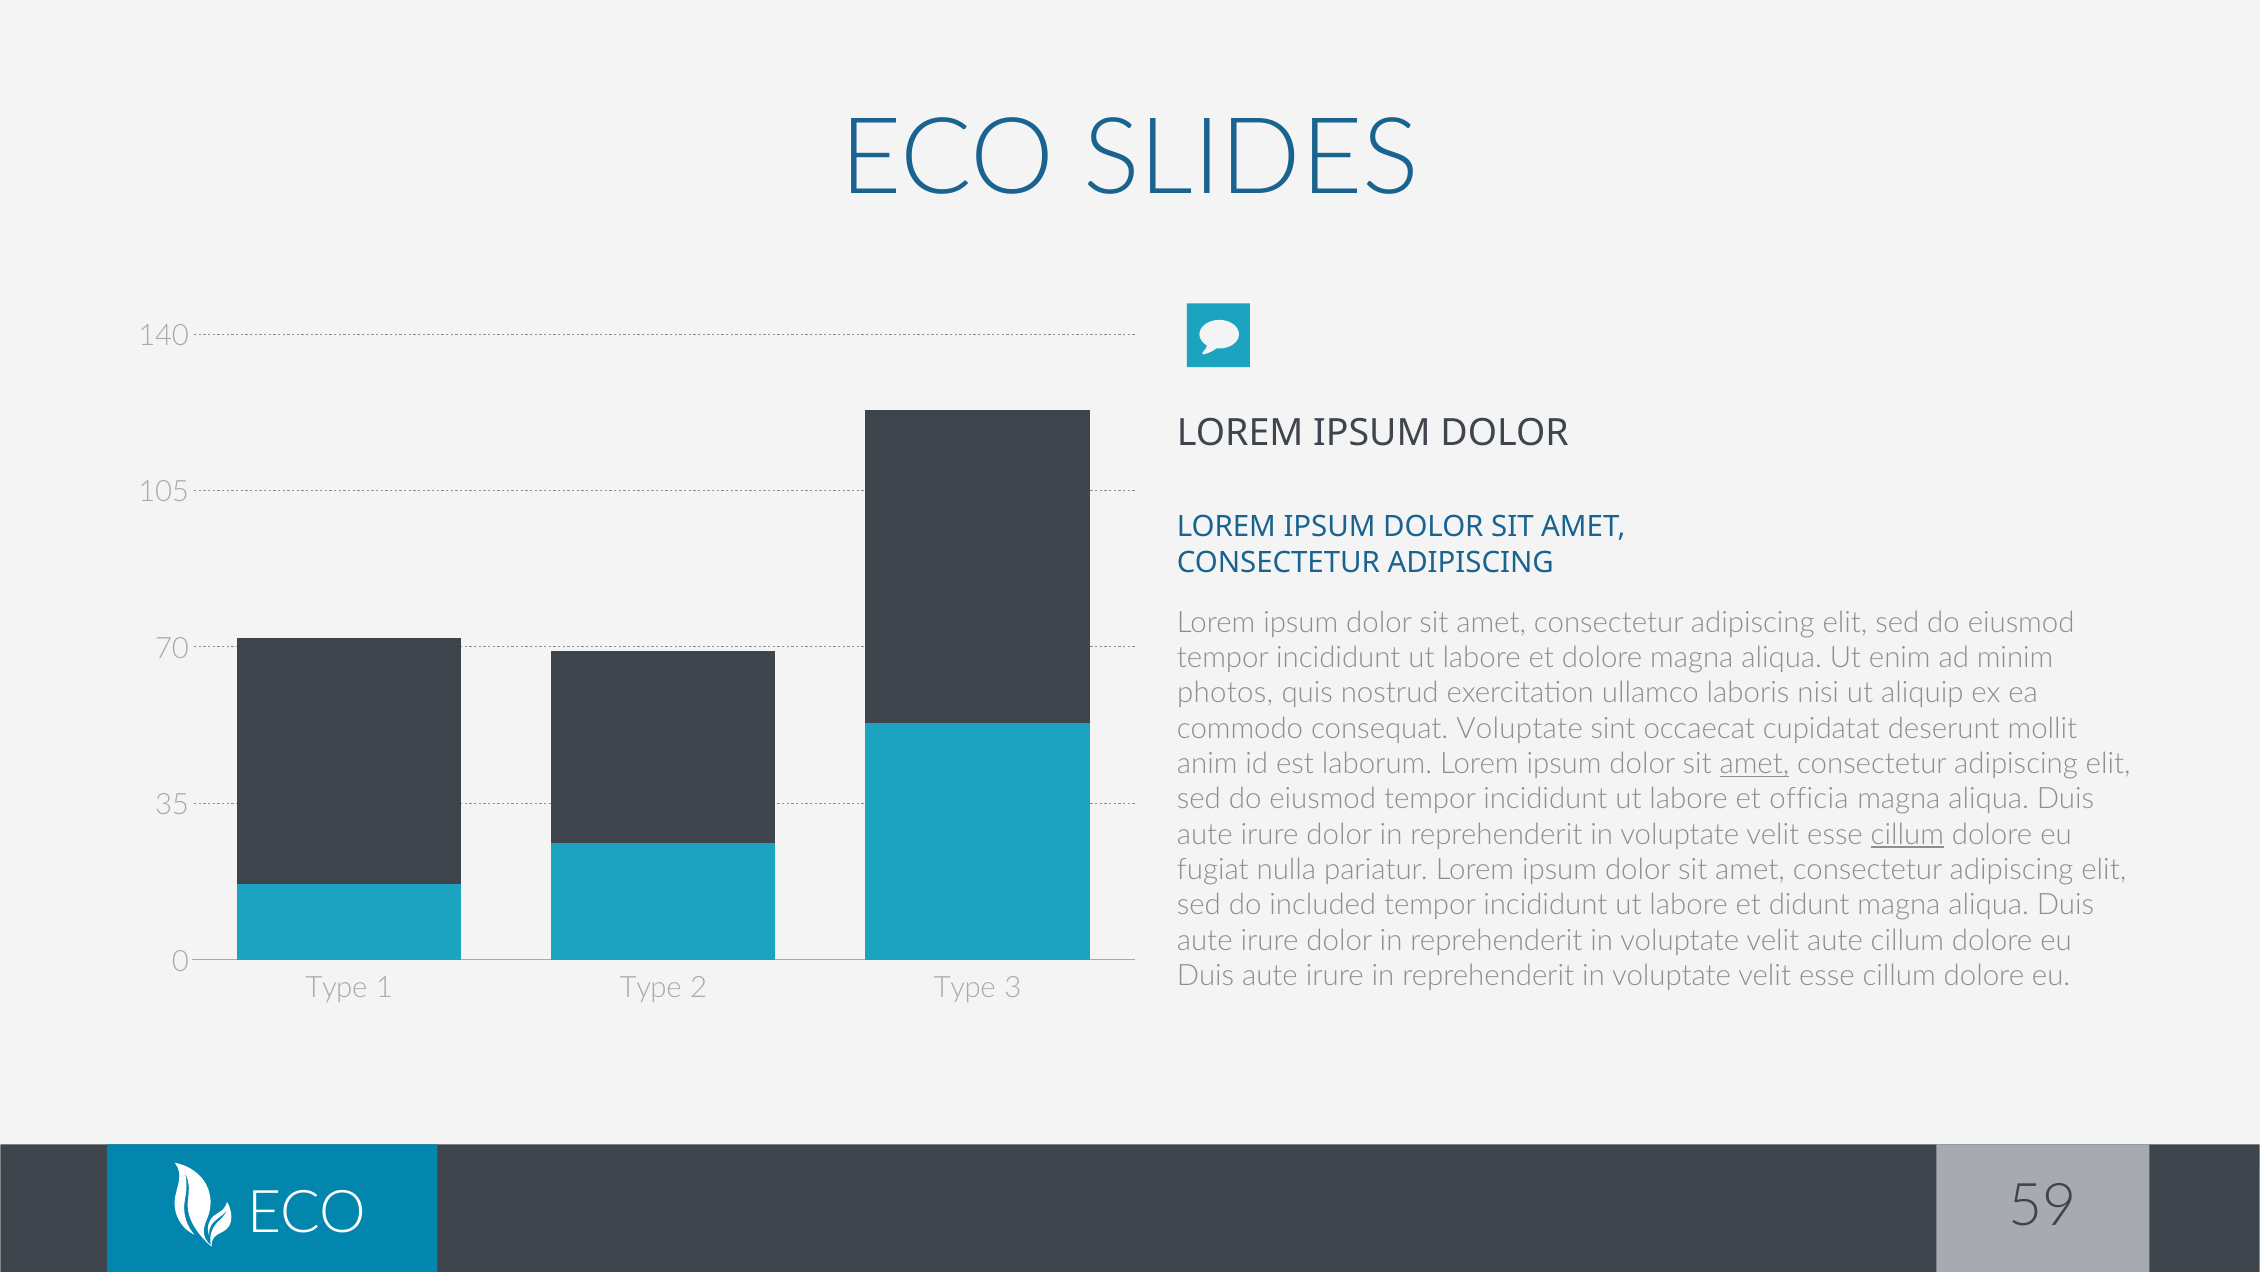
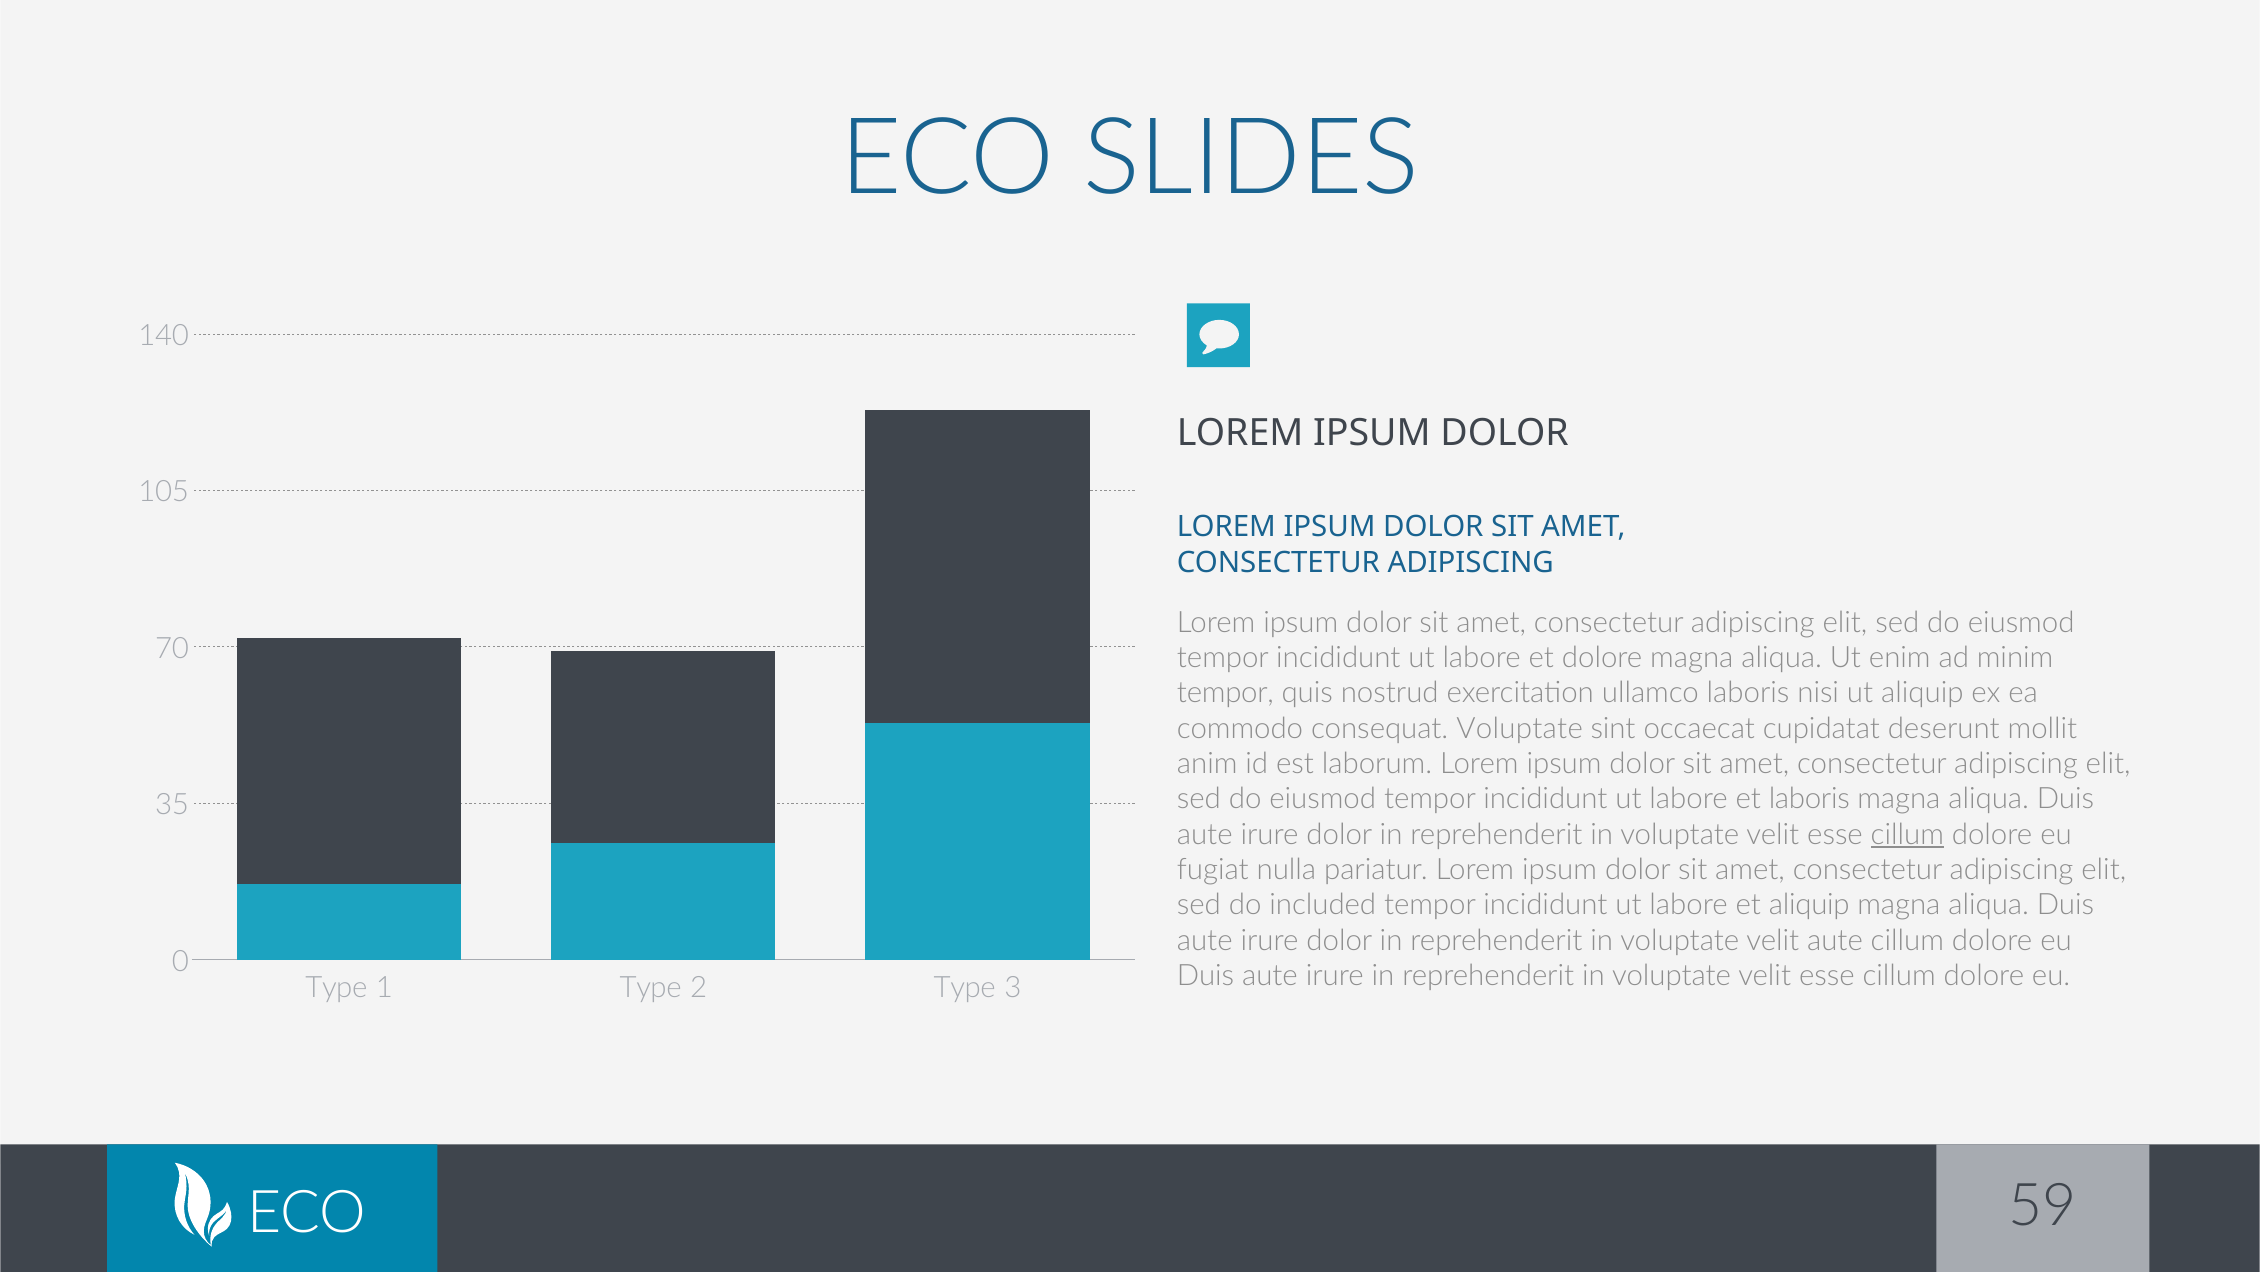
photos at (1225, 693): photos -> tempor
amet at (1754, 763) underline: present -> none
et officia: officia -> laboris
et didunt: didunt -> aliquip
